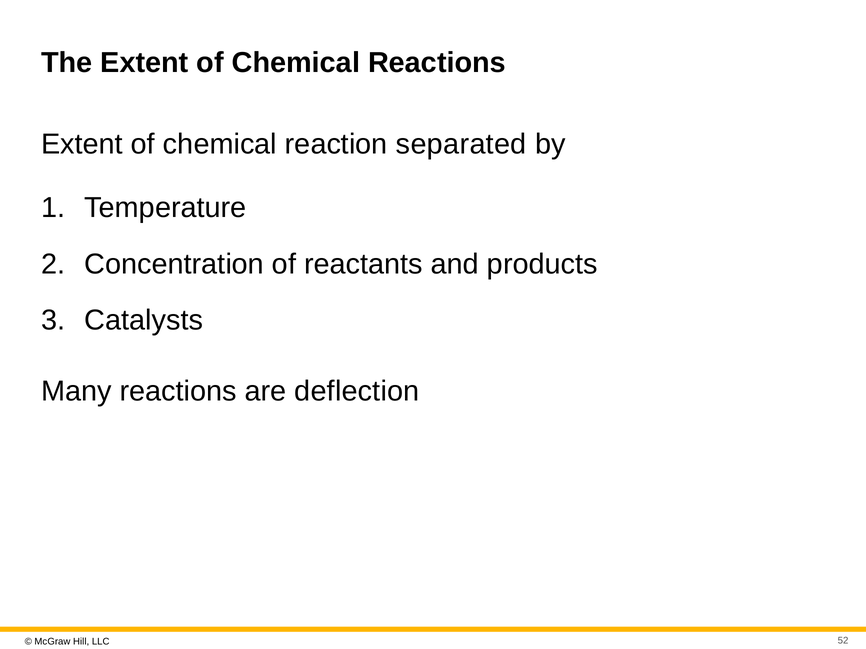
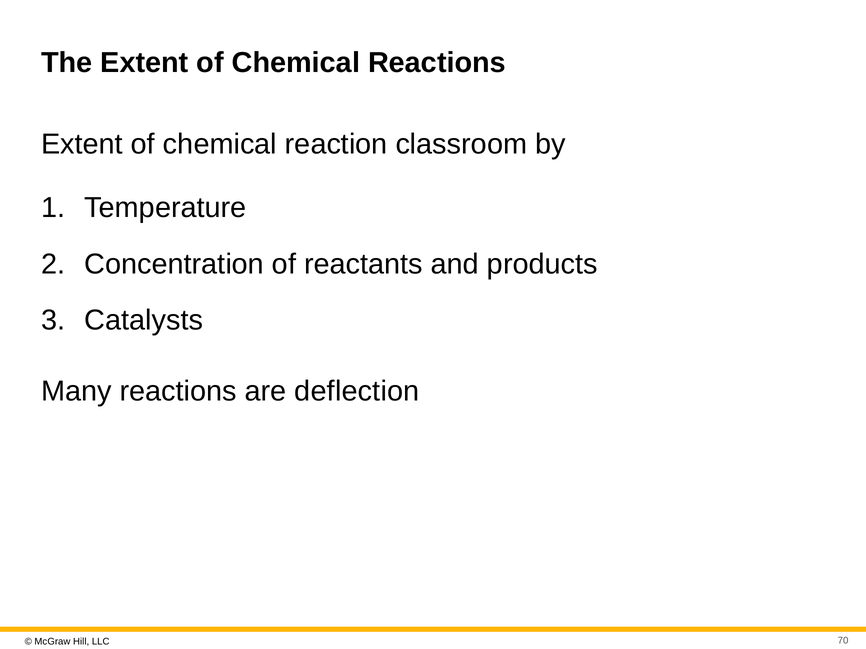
separated: separated -> classroom
52: 52 -> 70
